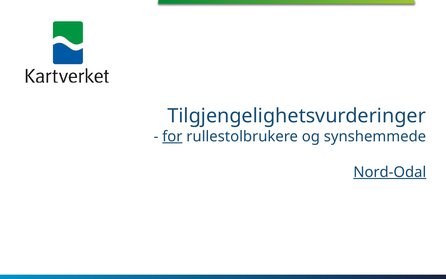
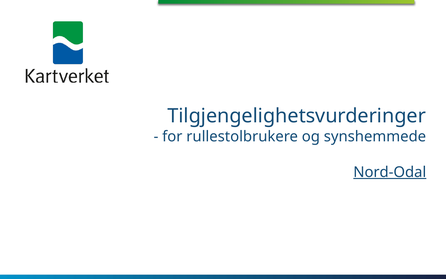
for underline: present -> none
